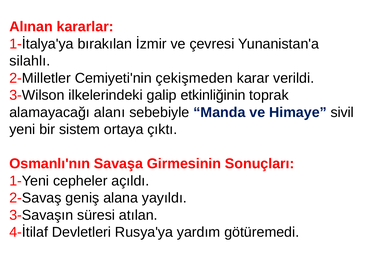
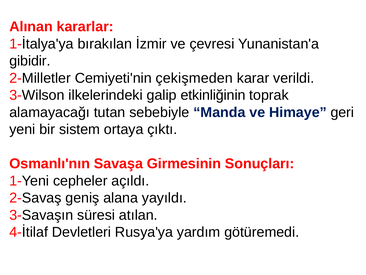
silahlı: silahlı -> gibidir
alanı: alanı -> tutan
sivil: sivil -> geri
